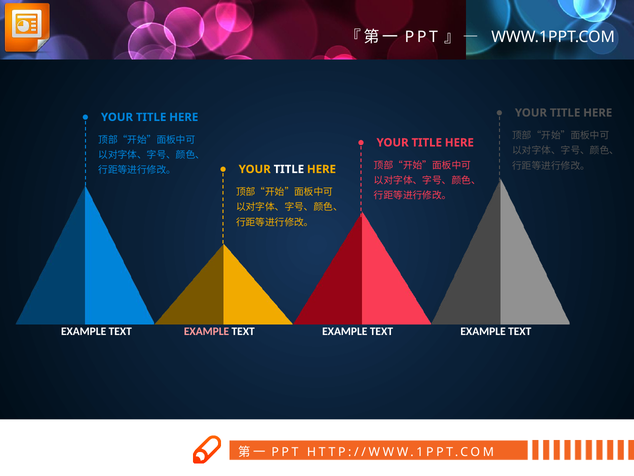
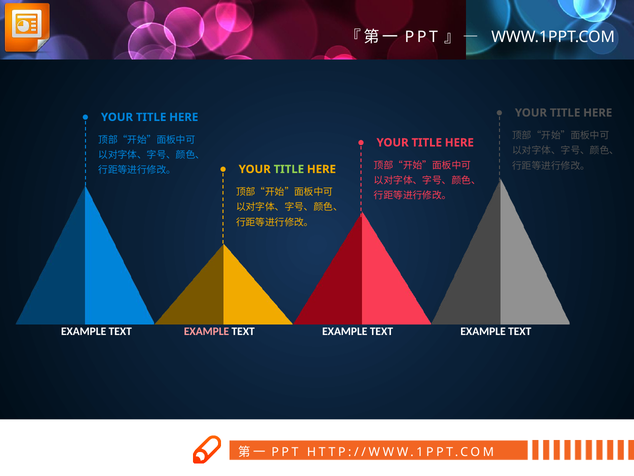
TITLE at (289, 169) colour: white -> light green
